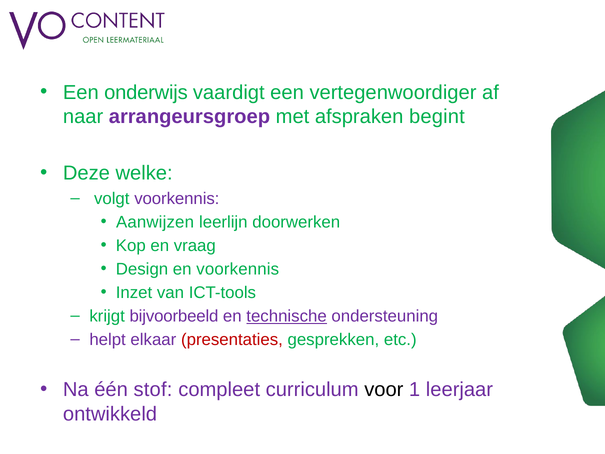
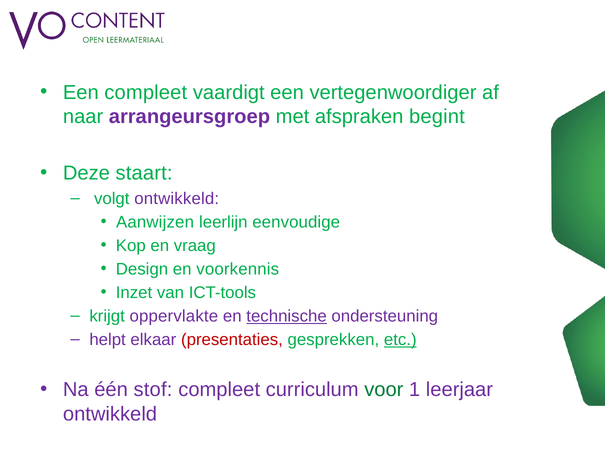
Een onderwijs: onderwijs -> compleet
welke: welke -> staart
volgt voorkennis: voorkennis -> ontwikkeld
doorwerken: doorwerken -> eenvoudige
bijvoorbeeld: bijvoorbeeld -> oppervlakte
etc underline: none -> present
voor colour: black -> green
